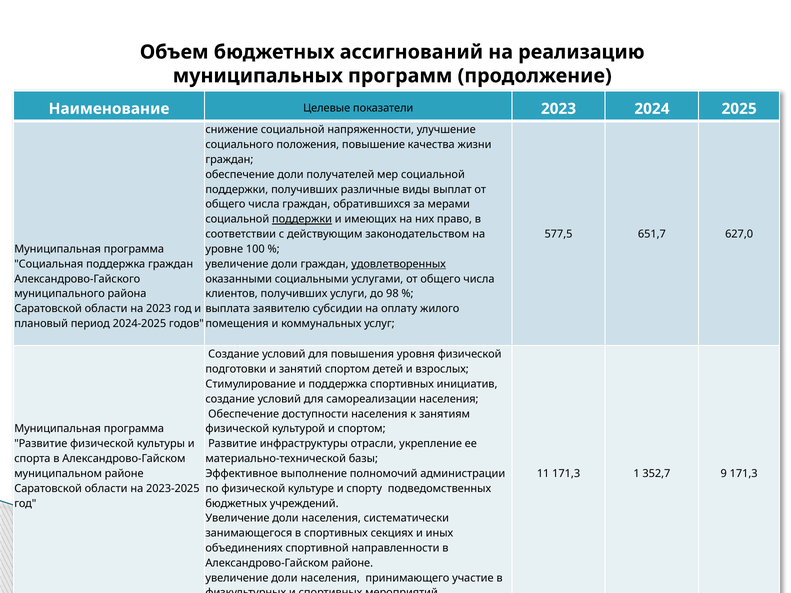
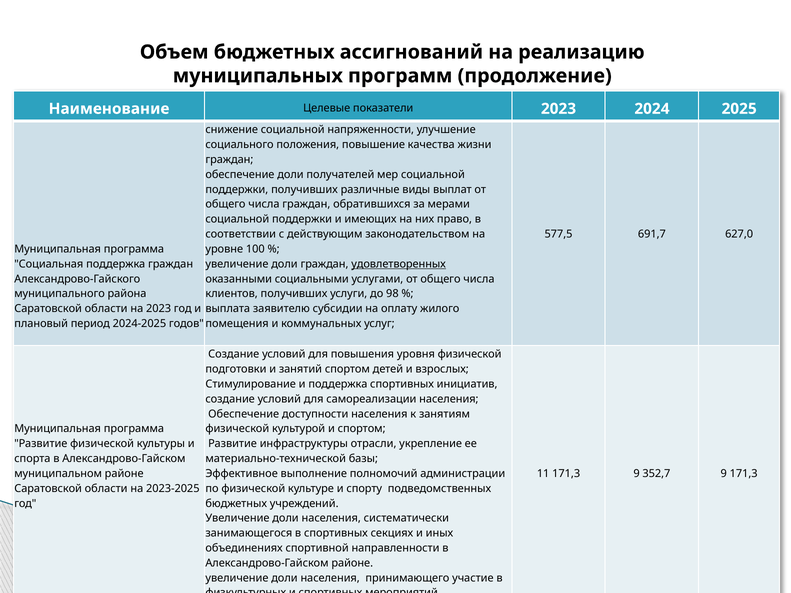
поддержки at (302, 219) underline: present -> none
651,7: 651,7 -> 691,7
171,3 1: 1 -> 9
